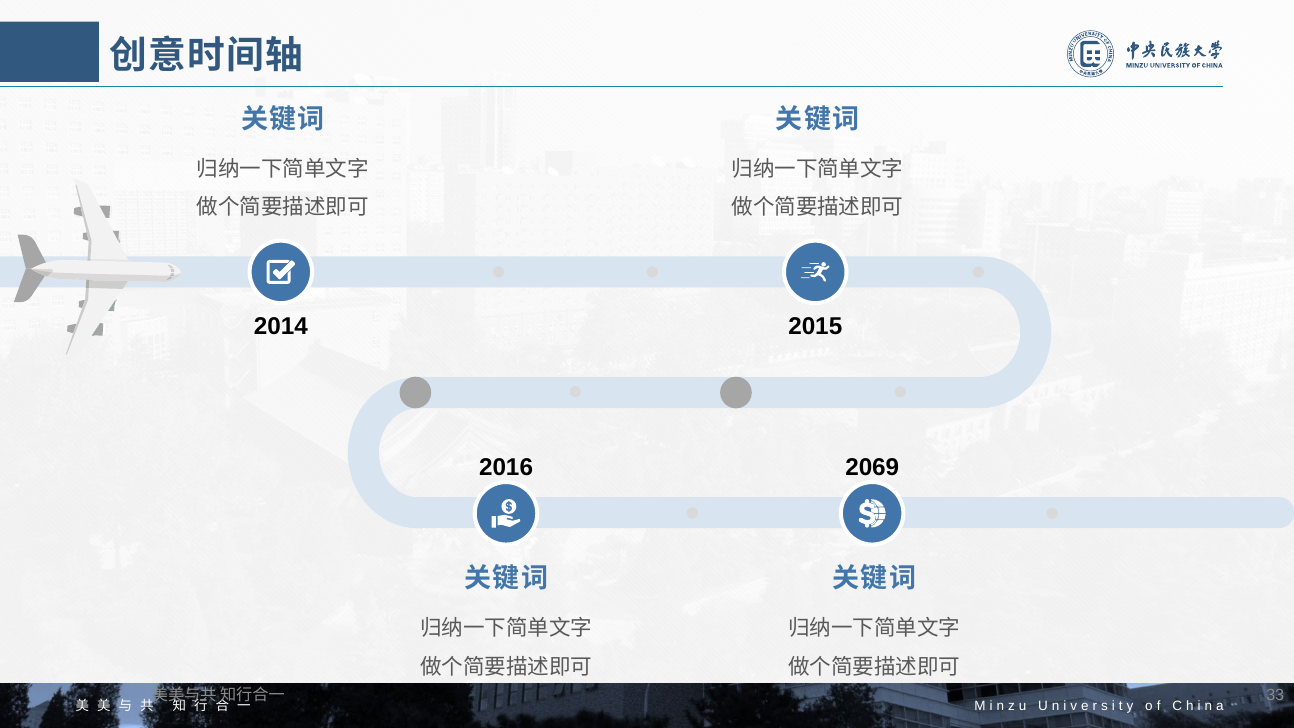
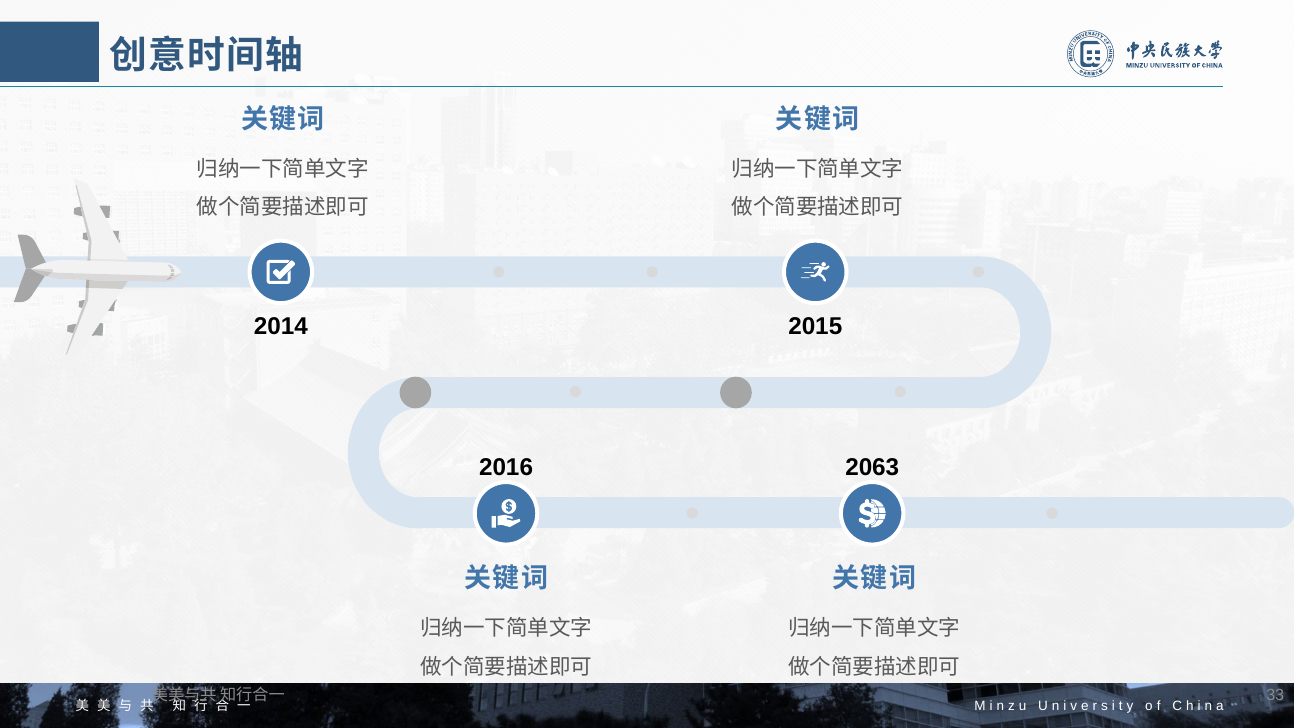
2069: 2069 -> 2063
